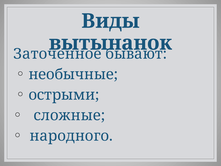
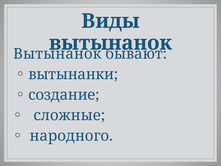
Заточенное at (57, 54): Заточенное -> Вытынанок
необычные: необычные -> вытынанки
острыми: острыми -> создание
